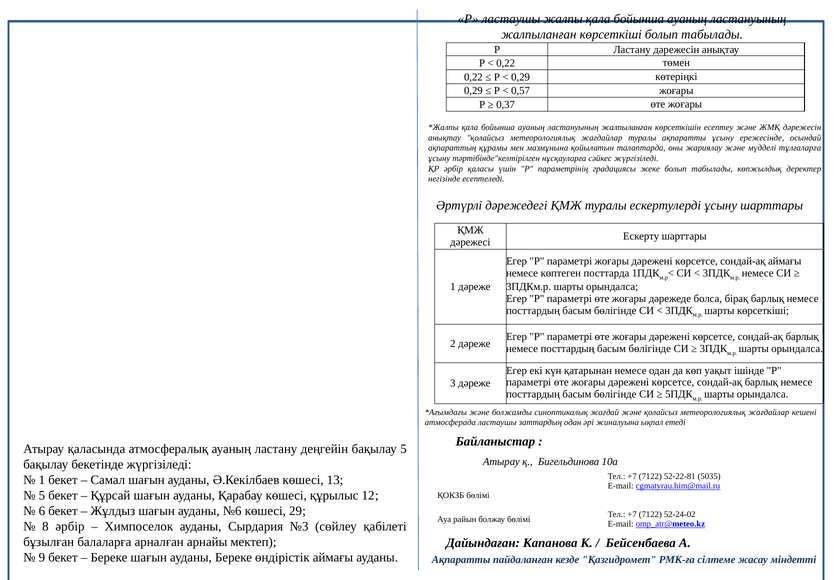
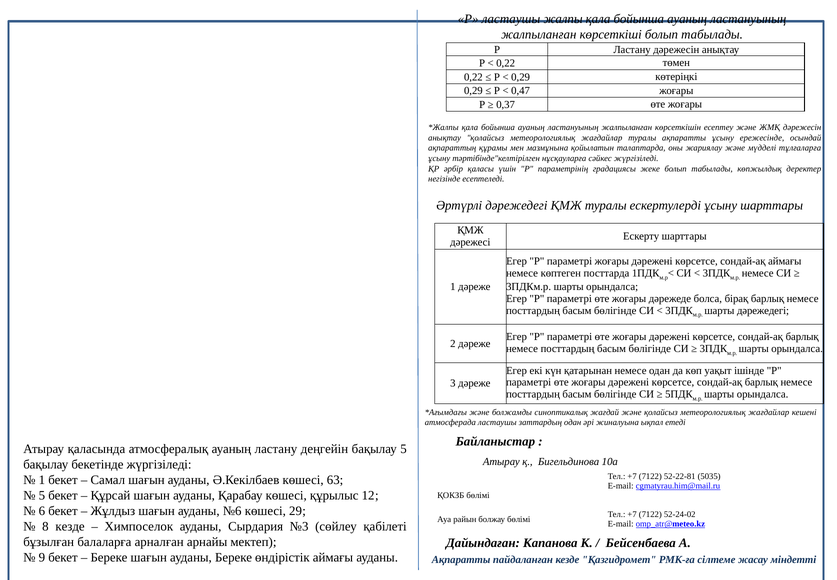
0,57: 0,57 -> 0,47
шарты көрсеткіші: көрсеткіші -> дәрежедегі
13: 13 -> 63
8 әрбір: әрбір -> кезде
